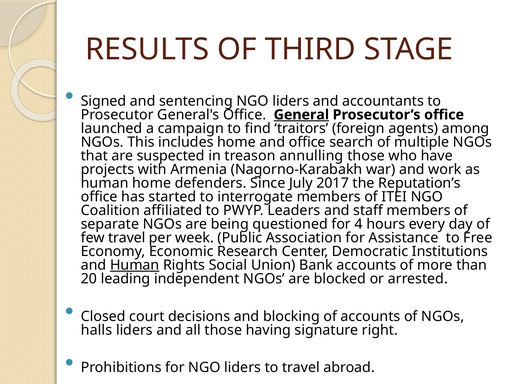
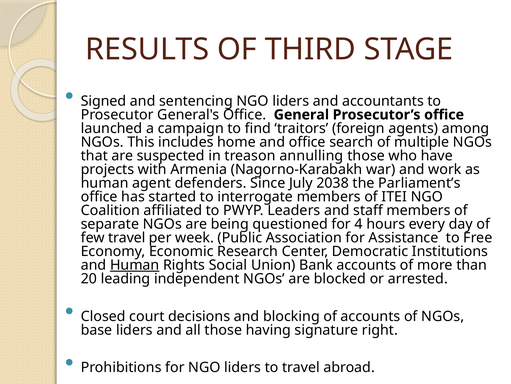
General underline: present -> none
human home: home -> agent
2017: 2017 -> 2038
Reputation’s: Reputation’s -> Parliament’s
halls: halls -> base
